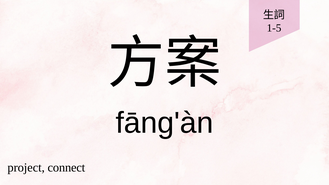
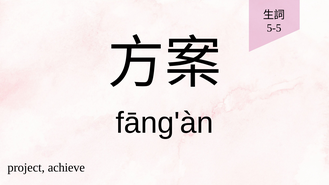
1-5: 1-5 -> 5-5
connect: connect -> achieve
